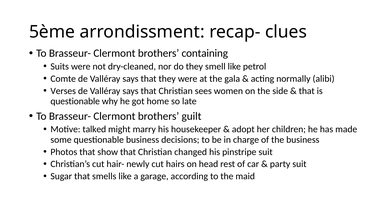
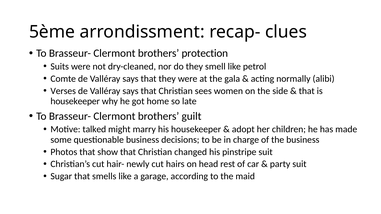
containing: containing -> protection
questionable at (75, 101): questionable -> housekeeper
